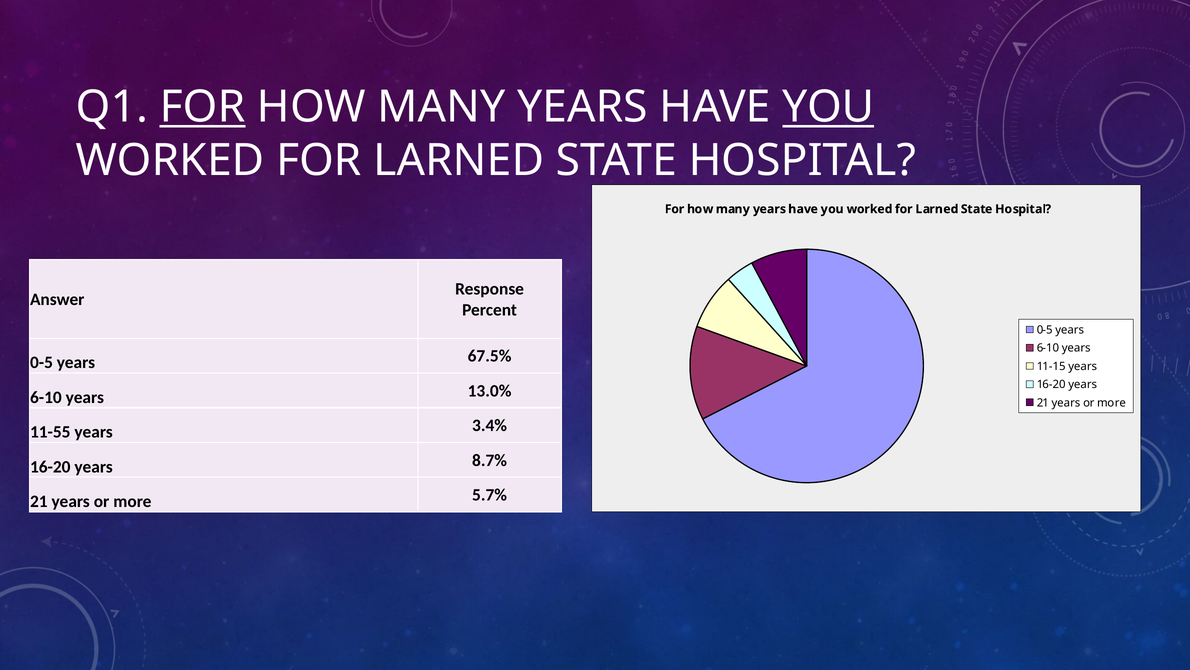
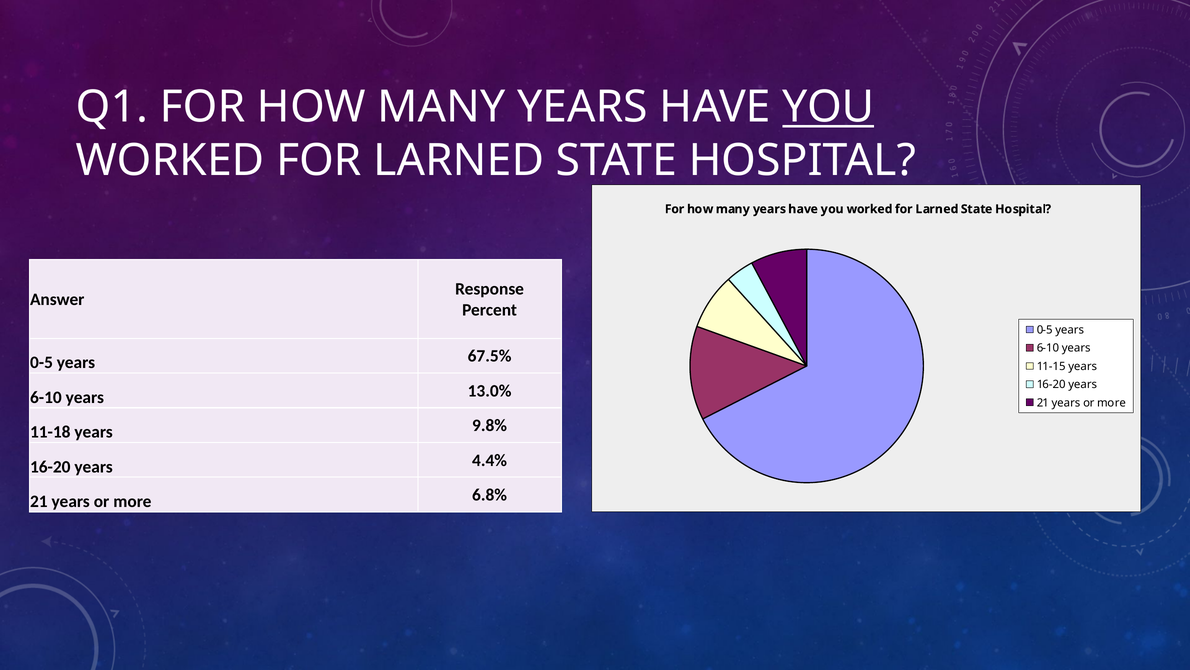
FOR at (203, 107) underline: present -> none
11-55: 11-55 -> 11-18
3.4%: 3.4% -> 9.8%
8.7%: 8.7% -> 4.4%
5.7%: 5.7% -> 6.8%
